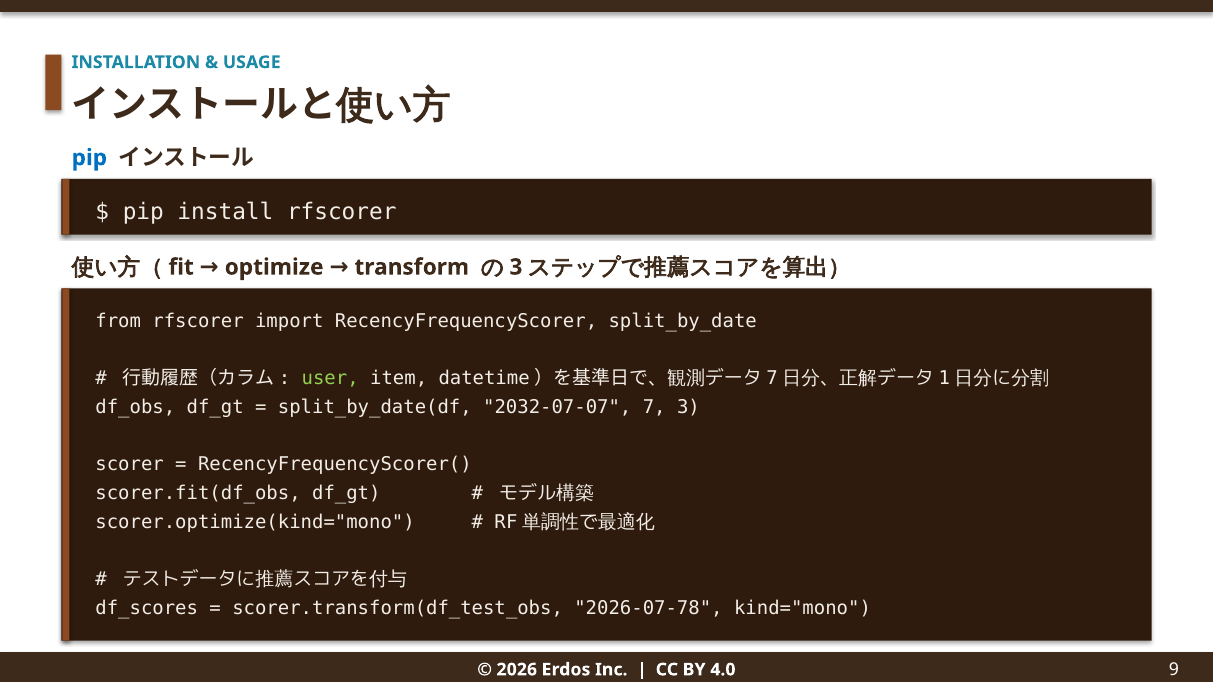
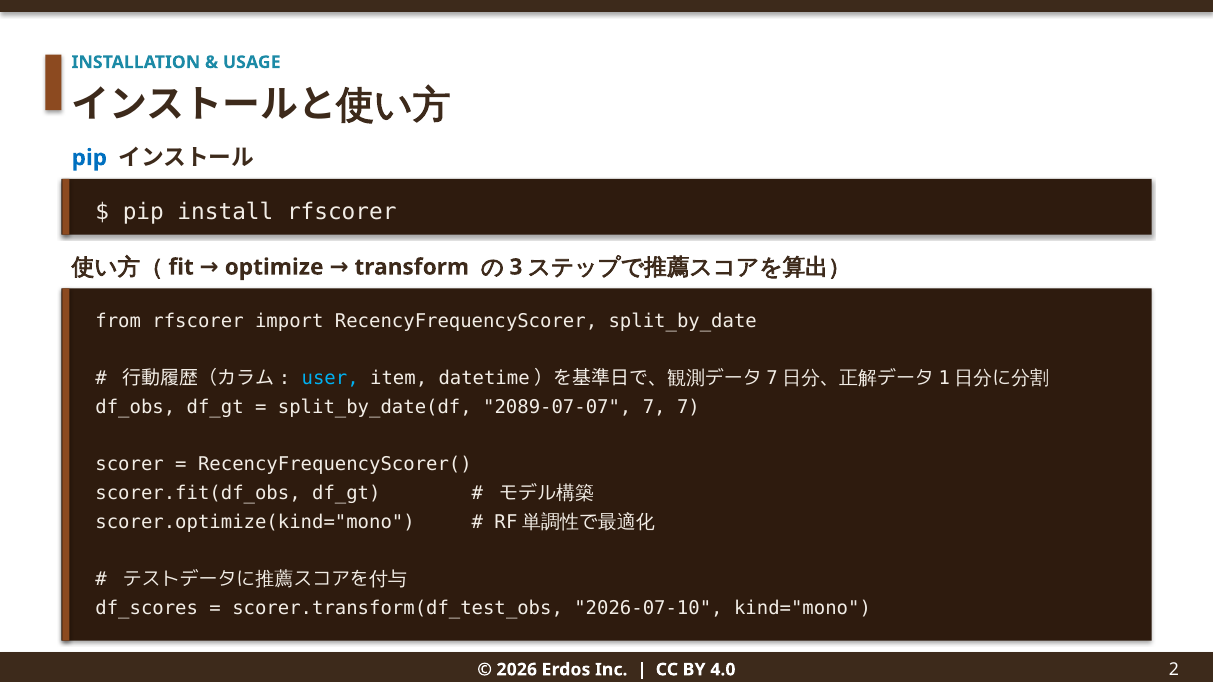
user colour: light green -> light blue
2032-07-07: 2032-07-07 -> 2089-07-07
7 3: 3 -> 7
2026-07-78: 2026-07-78 -> 2026-07-10
9: 9 -> 2
